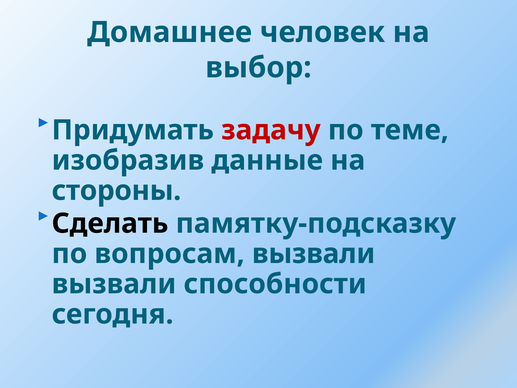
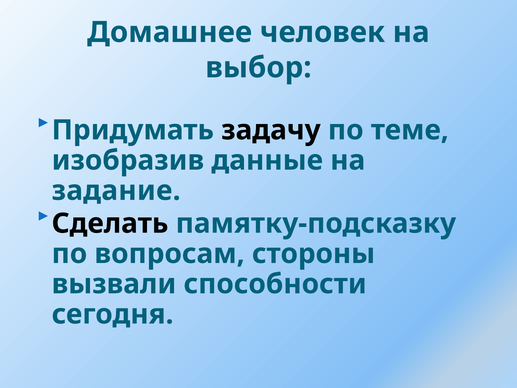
задачу colour: red -> black
стороны: стороны -> задание
вопросам вызвали: вызвали -> стороны
